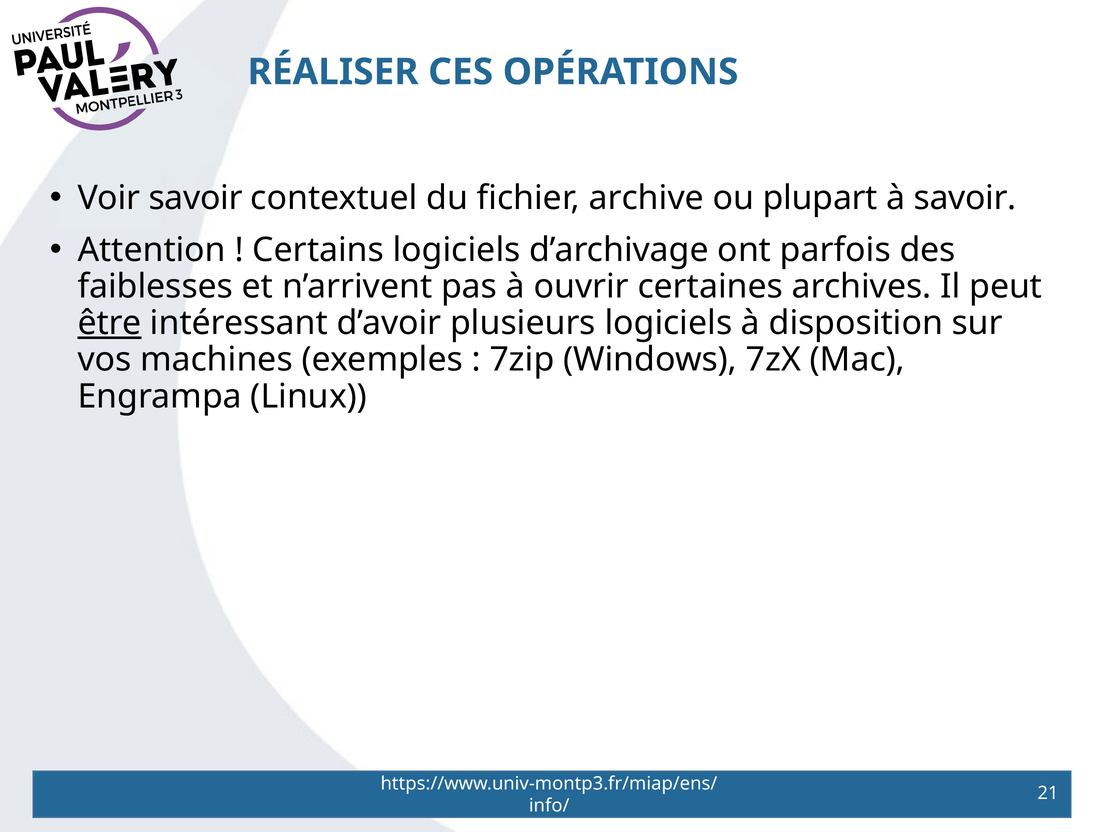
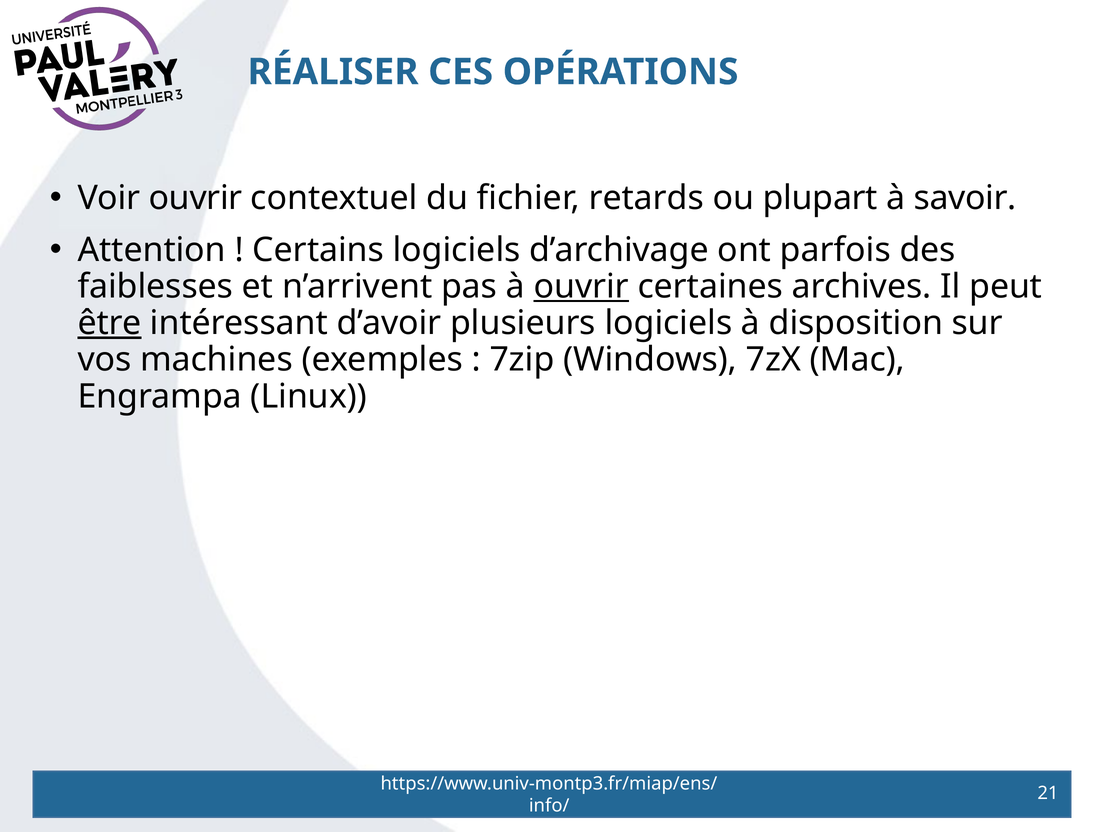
Voir savoir: savoir -> ouvrir
archive: archive -> retards
ouvrir at (581, 287) underline: none -> present
